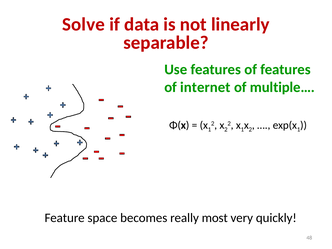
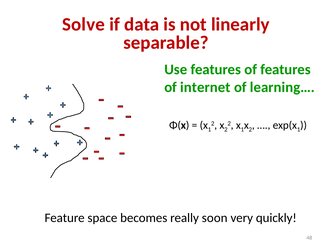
multiple…: multiple… -> learning…
most: most -> soon
